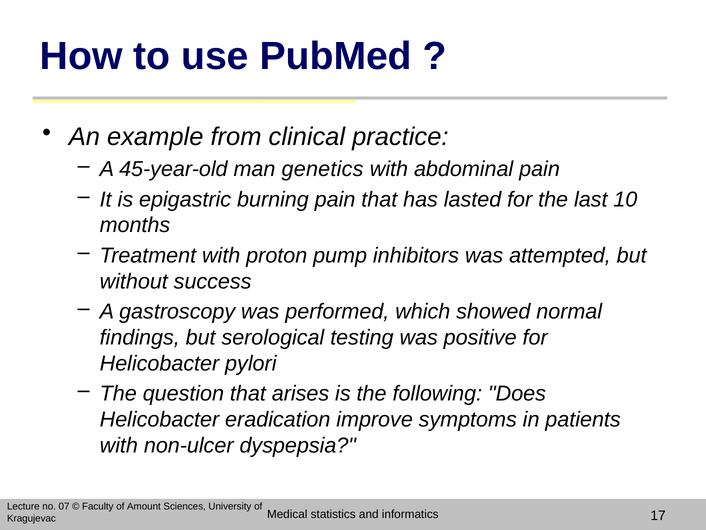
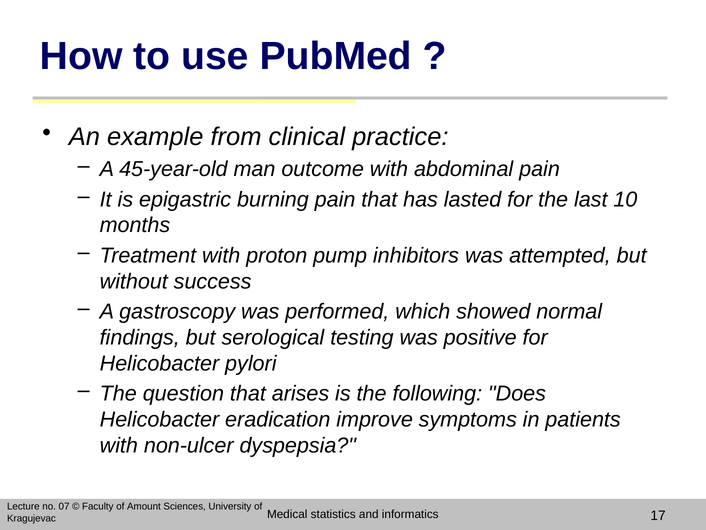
genetics: genetics -> outcome
